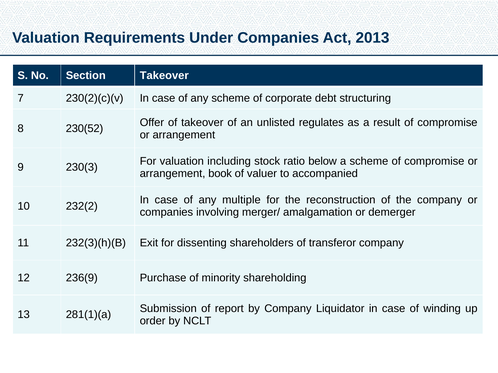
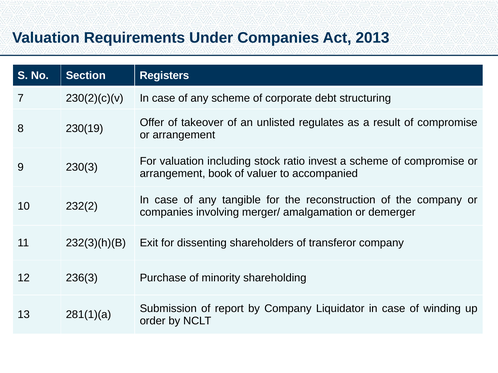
Section Takeover: Takeover -> Registers
230(52: 230(52 -> 230(19
below: below -> invest
multiple: multiple -> tangible
236(9: 236(9 -> 236(3
